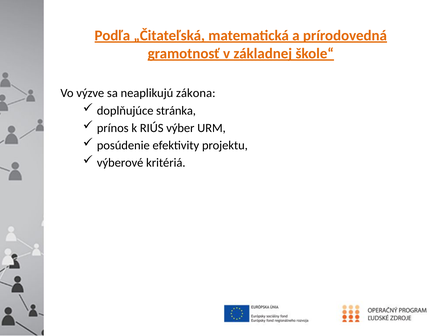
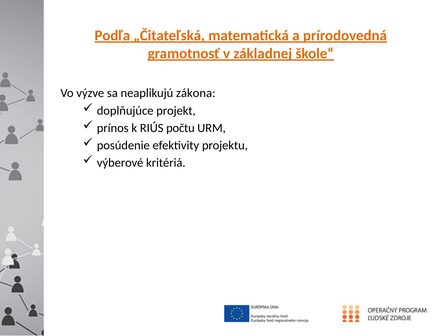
stránka: stránka -> projekt
výber: výber -> počtu
